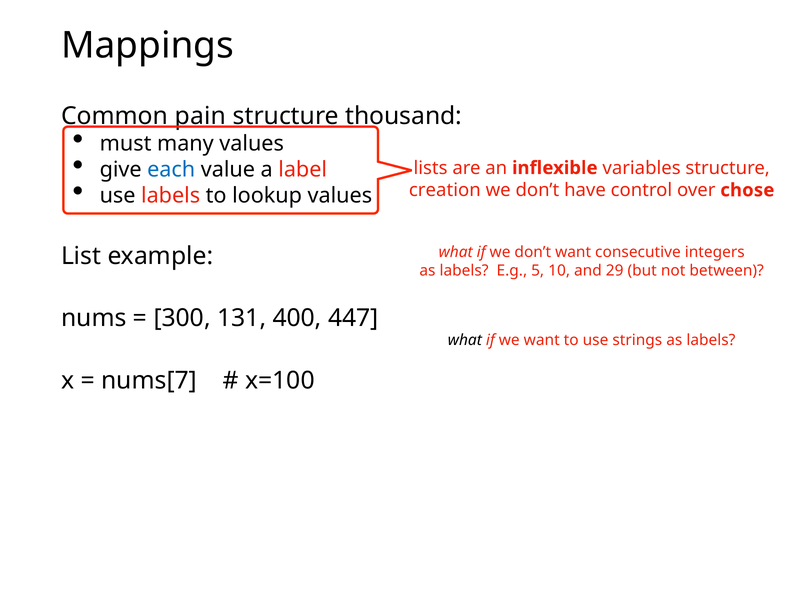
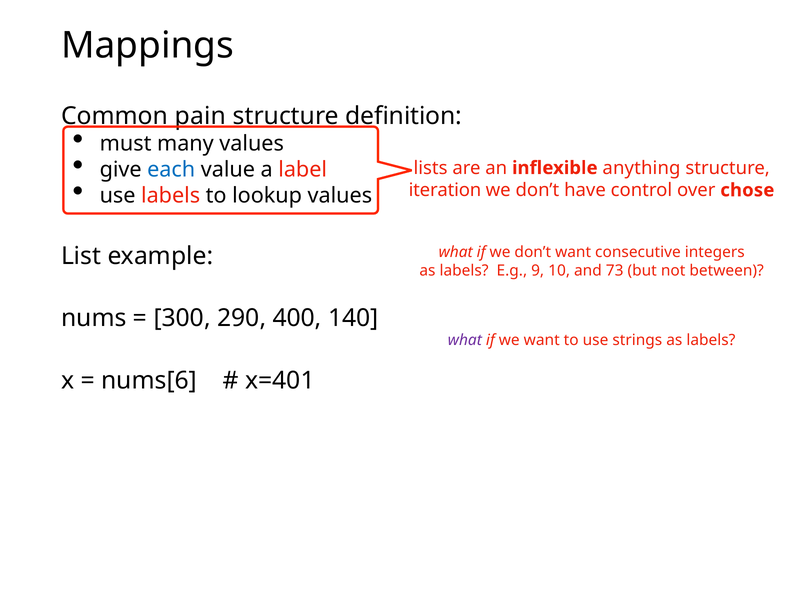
thousand: thousand -> definition
variables: variables -> anything
creation: creation -> iteration
5: 5 -> 9
29: 29 -> 73
131: 131 -> 290
447: 447 -> 140
what at (465, 340) colour: black -> purple
nums[7: nums[7 -> nums[6
x=100: x=100 -> x=401
